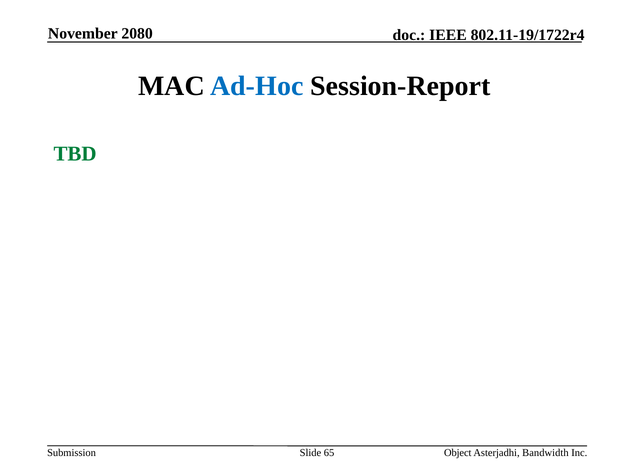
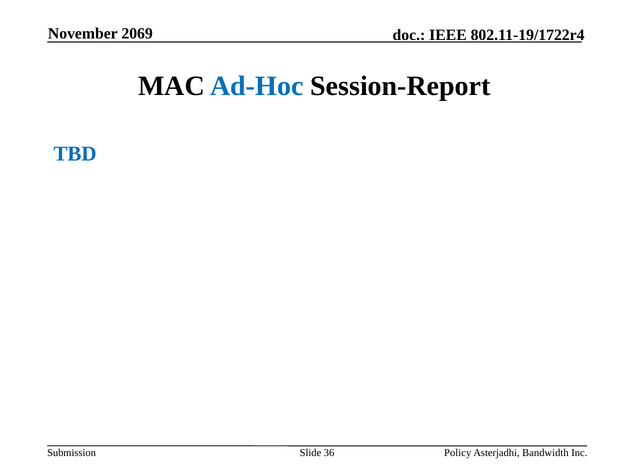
2080: 2080 -> 2069
TBD colour: green -> blue
65: 65 -> 36
Object: Object -> Policy
